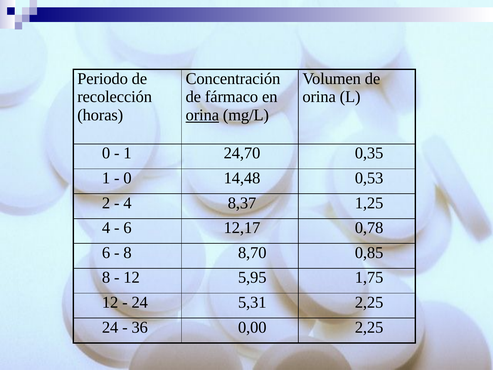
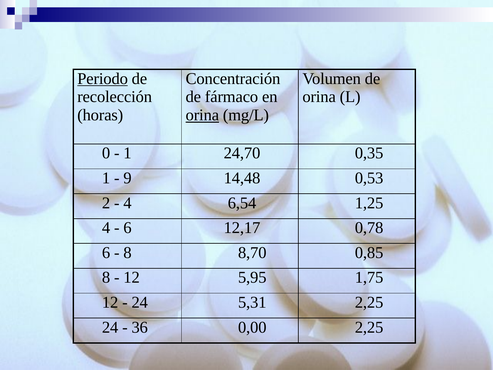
Periodo underline: none -> present
0 at (127, 178): 0 -> 9
8,37: 8,37 -> 6,54
